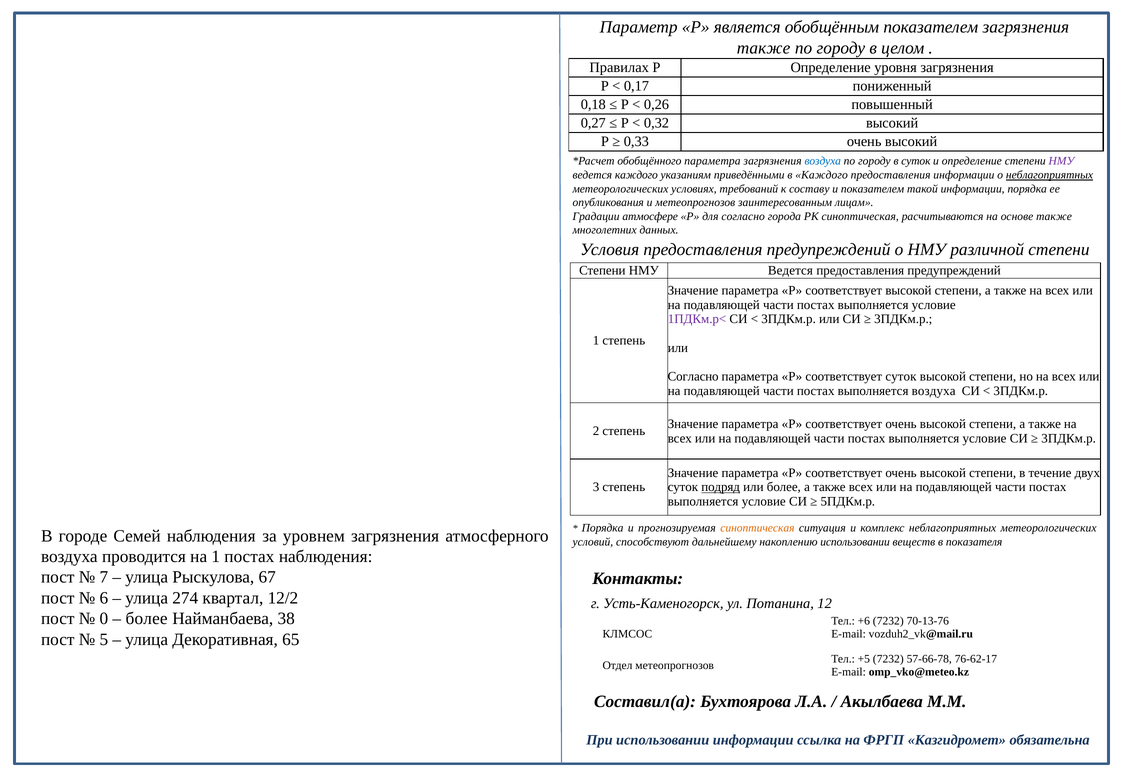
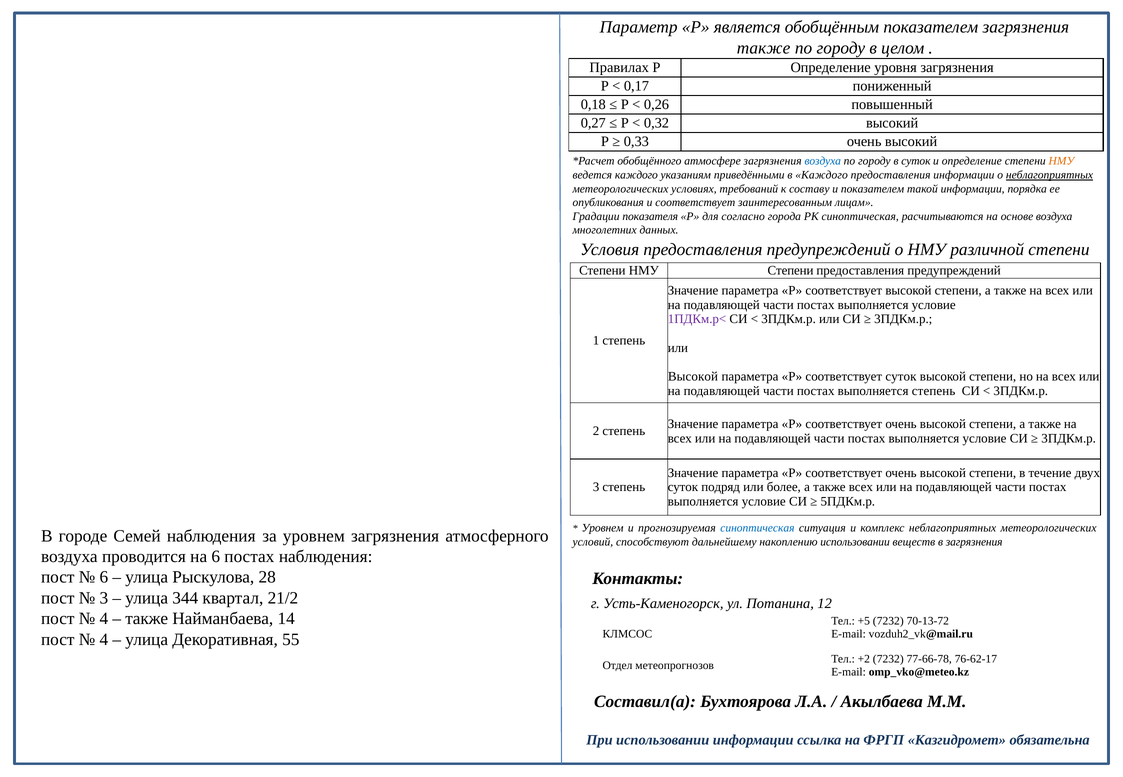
обобщённого параметра: параметра -> атмосфере
НМУ at (1061, 161) colour: purple -> orange
и метеопрогнозов: метеопрогнозов -> соответствует
атмосфере: атмосфере -> показателя
основе также: также -> воздуха
Ведется at (790, 271): Ведется -> Степени
Согласно at (693, 377): Согласно -> Высокой
выполняется воздуха: воздуха -> степень
подряд underline: present -> none
Порядка at (603, 528): Порядка -> Уровнем
синоптическая at (757, 528) colour: orange -> blue
в показателя: показателя -> загрязнения
на 1: 1 -> 6
7 at (104, 578): 7 -> 6
67: 67 -> 28
6 at (104, 598): 6 -> 3
274: 274 -> 344
12/2: 12/2 -> 21/2
0 at (104, 619): 0 -> 4
более at (147, 619): более -> также
38: 38 -> 14
+6: +6 -> +5
70-13-76: 70-13-76 -> 70-13-72
5 at (104, 640): 5 -> 4
65: 65 -> 55
+5: +5 -> +2
57-66-78: 57-66-78 -> 77-66-78
